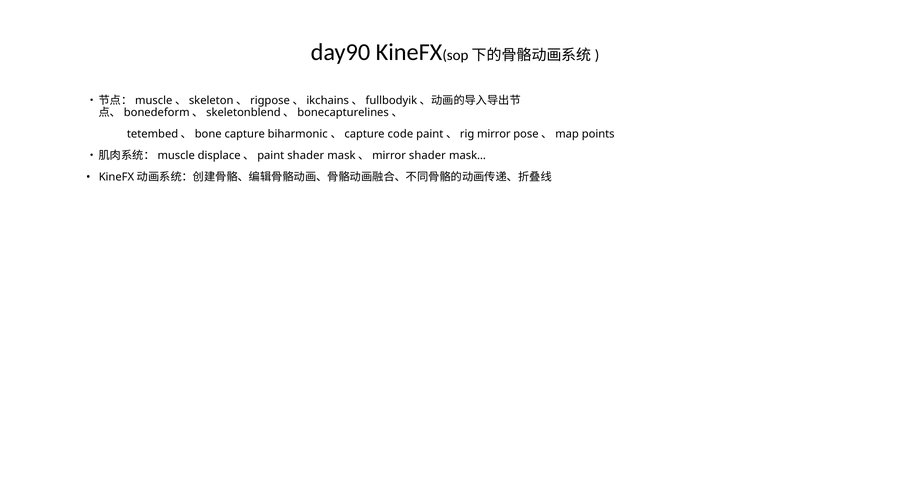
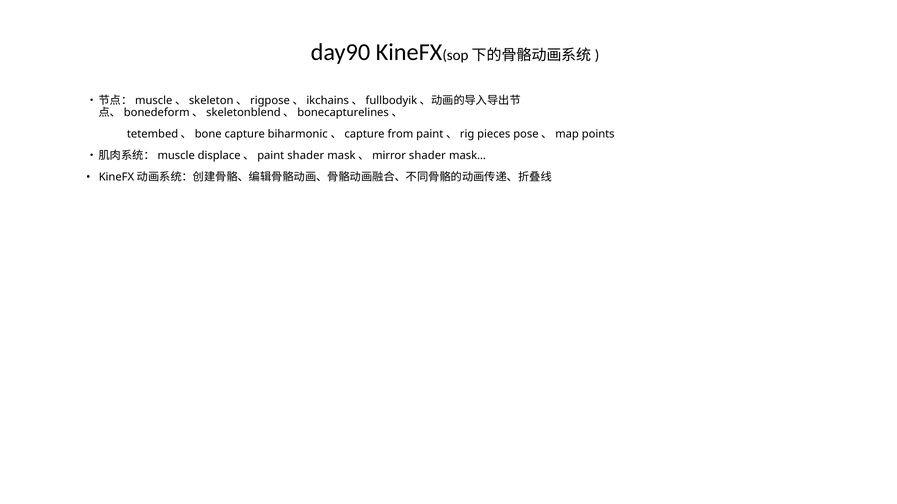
code: code -> from
mirror: mirror -> pieces
